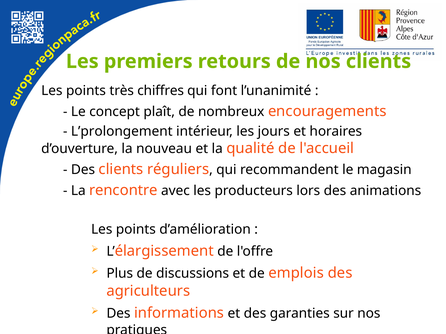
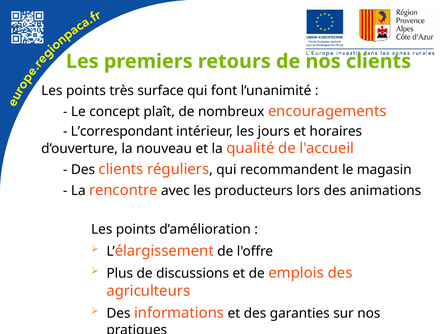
chiffres: chiffres -> surface
L’prolongement: L’prolongement -> L’correspondant
